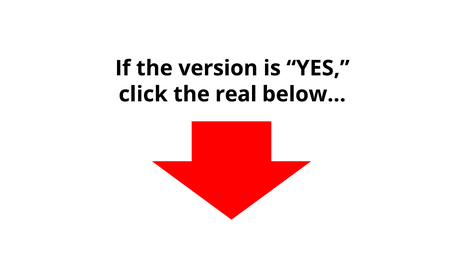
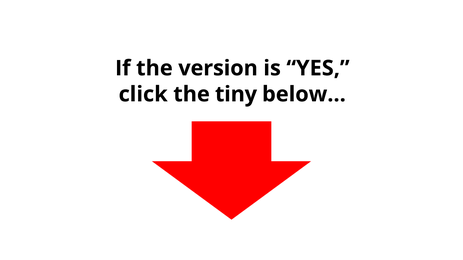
real: real -> tiny
